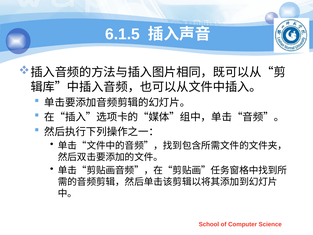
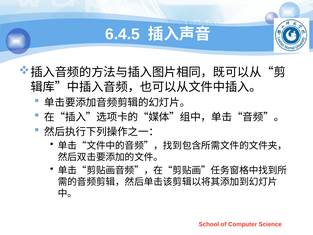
6.1.5: 6.1.5 -> 6.4.5
